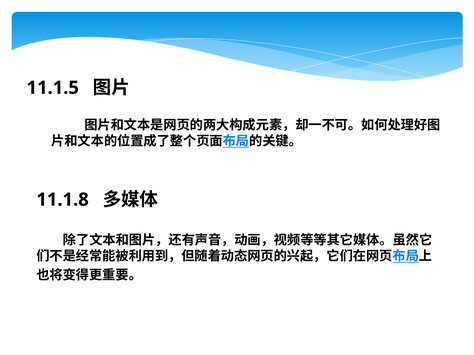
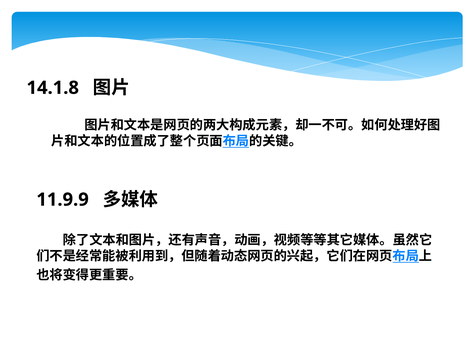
11.1.5: 11.1.5 -> 14.1.8
11.1.8: 11.1.8 -> 11.9.9
